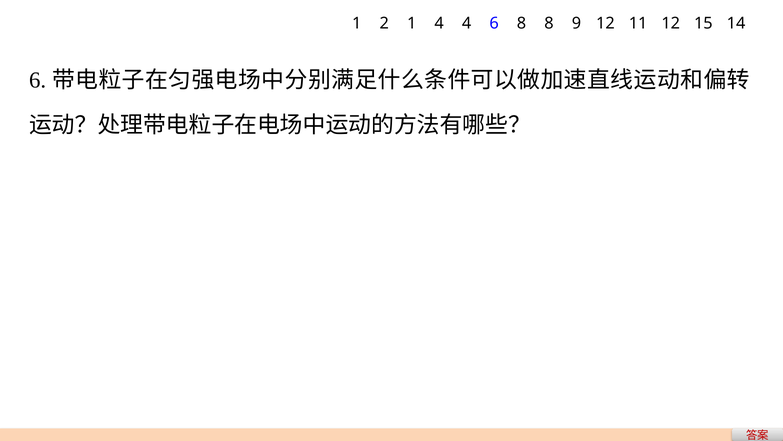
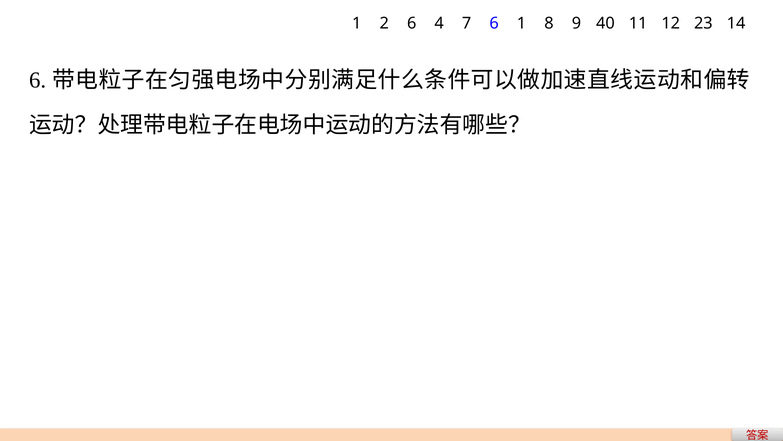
2 1: 1 -> 6
4 4: 4 -> 7
6 8: 8 -> 1
9 12: 12 -> 40
15: 15 -> 23
